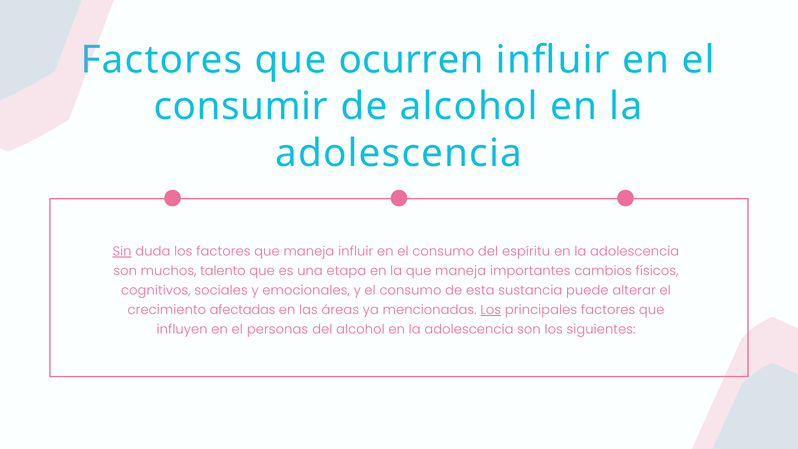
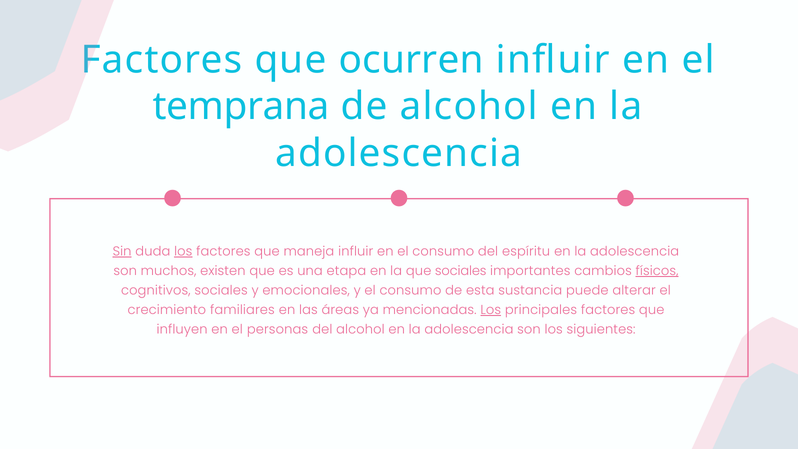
consumir: consumir -> temprana
los at (183, 251) underline: none -> present
talento: talento -> existen
la que maneja: maneja -> sociales
físicos underline: none -> present
afectadas: afectadas -> familiares
